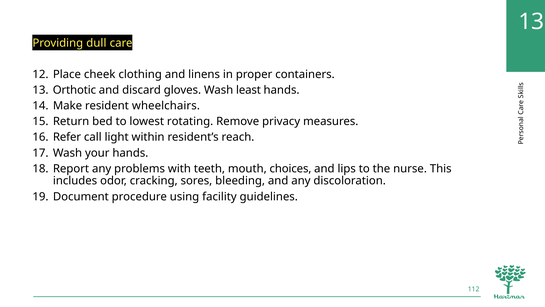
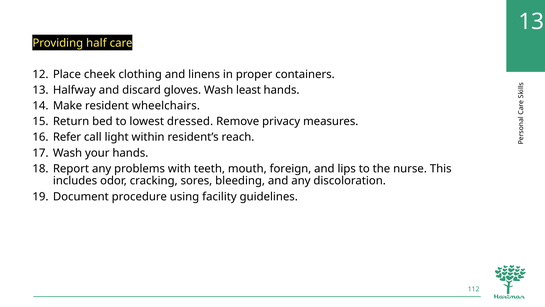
dull: dull -> half
Orthotic: Orthotic -> Halfway
rotating: rotating -> dressed
choices: choices -> foreign
